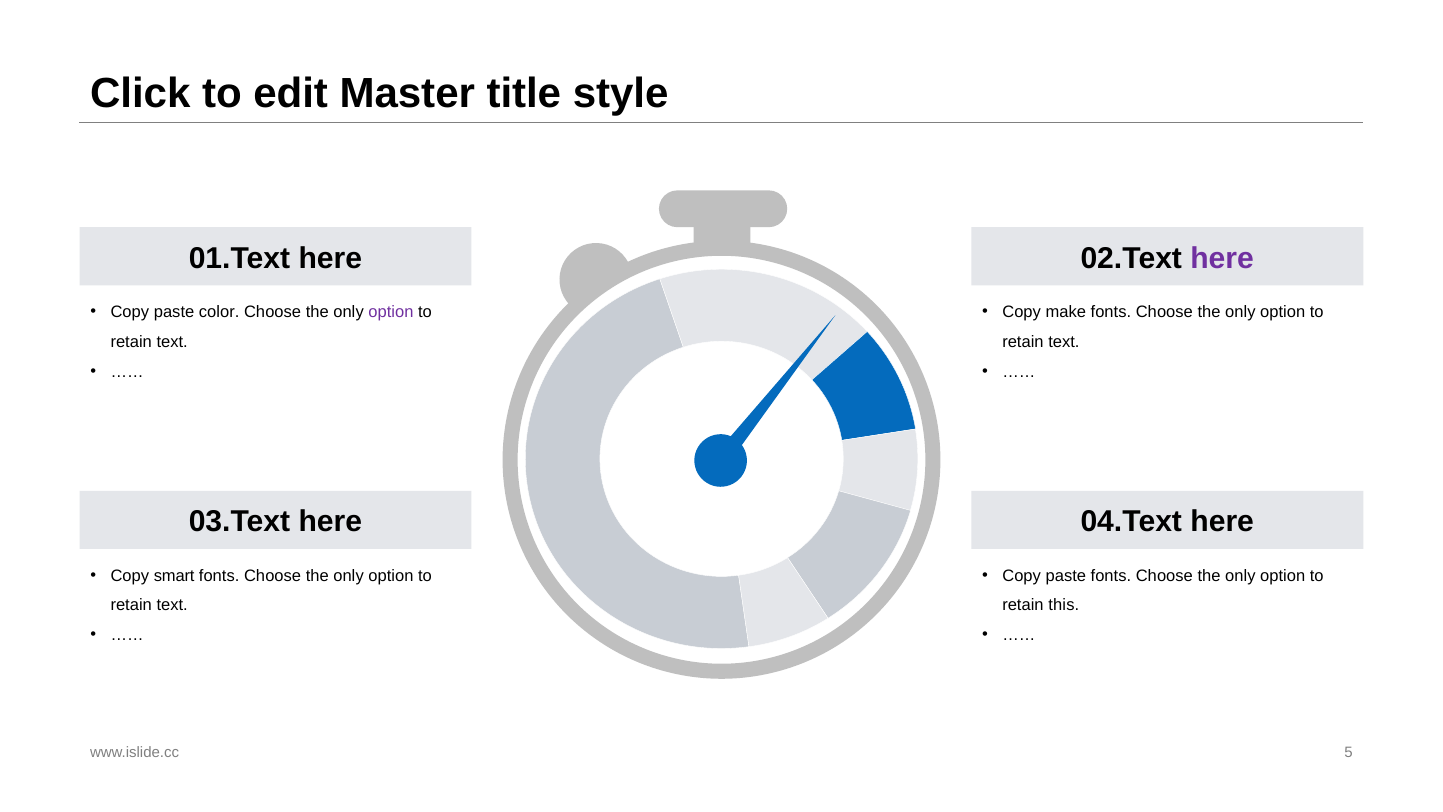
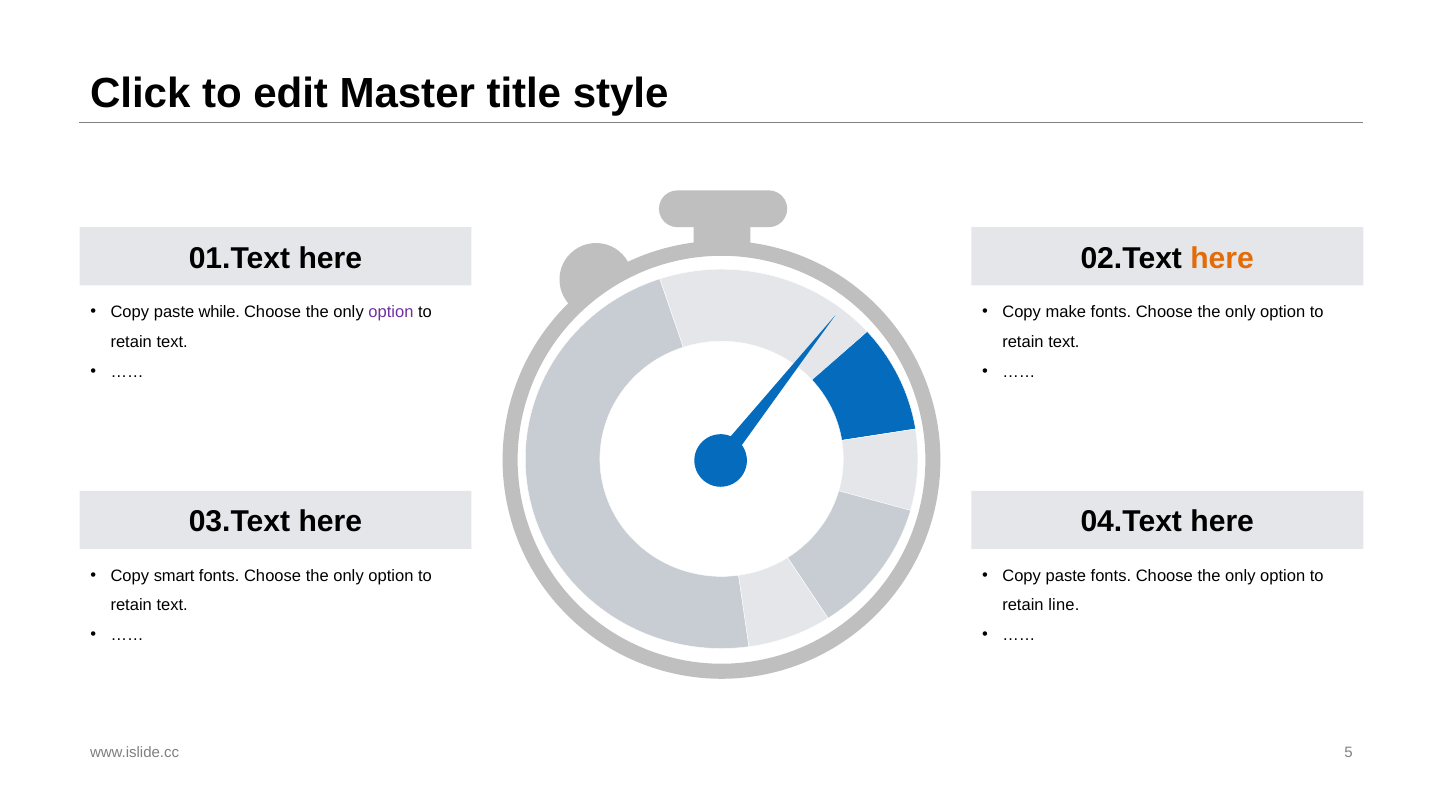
here at (1222, 258) colour: purple -> orange
color: color -> while
this: this -> line
